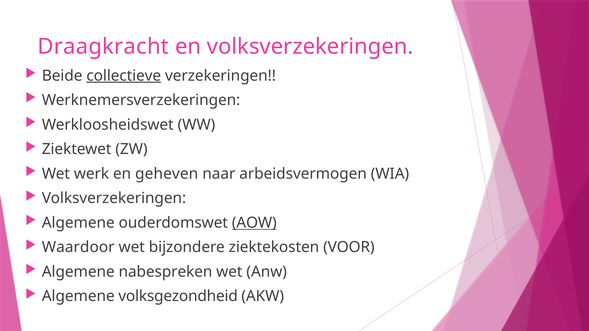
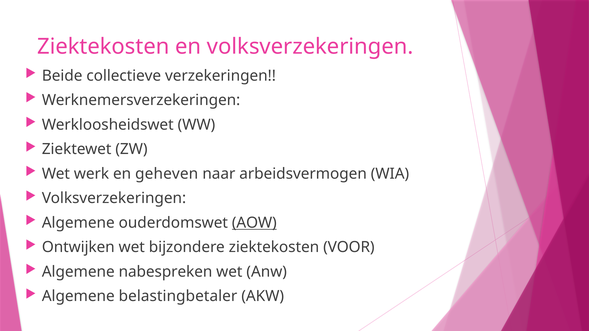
Draagkracht at (103, 46): Draagkracht -> Ziektekosten
collectieve underline: present -> none
Waardoor: Waardoor -> Ontwijken
volksgezondheid: volksgezondheid -> belastingbetaler
